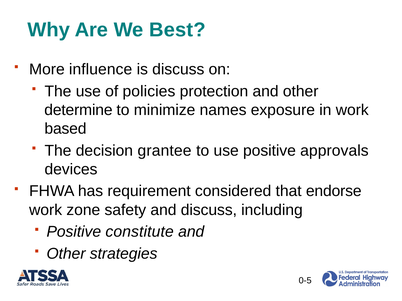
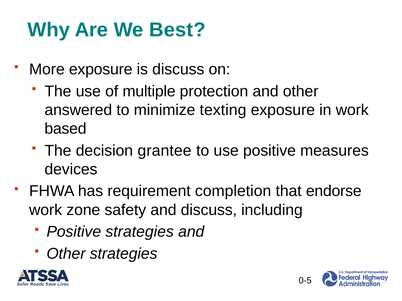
More influence: influence -> exposure
policies: policies -> multiple
determine: determine -> answered
names: names -> texting
approvals: approvals -> measures
considered: considered -> completion
Positive constitute: constitute -> strategies
